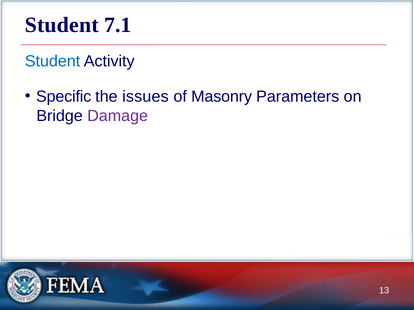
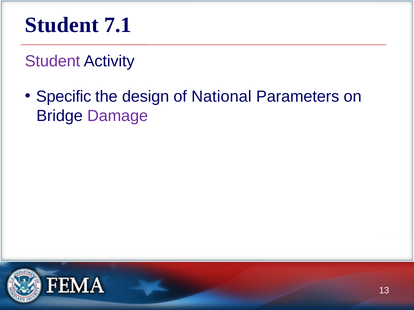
Student at (53, 61) colour: blue -> purple
issues: issues -> design
Masonry: Masonry -> National
